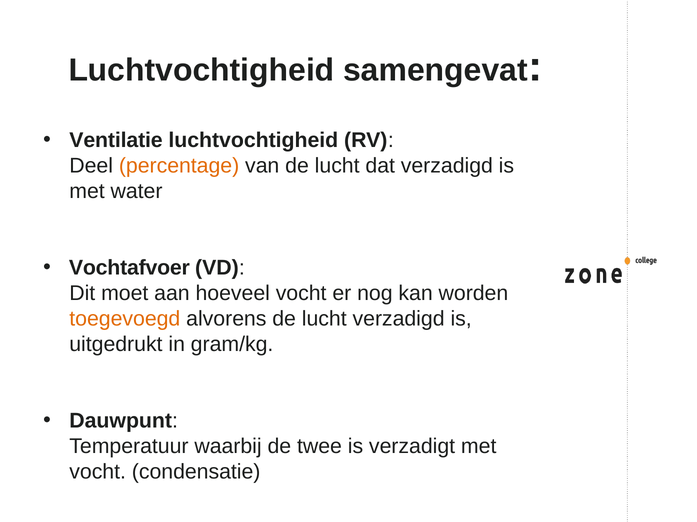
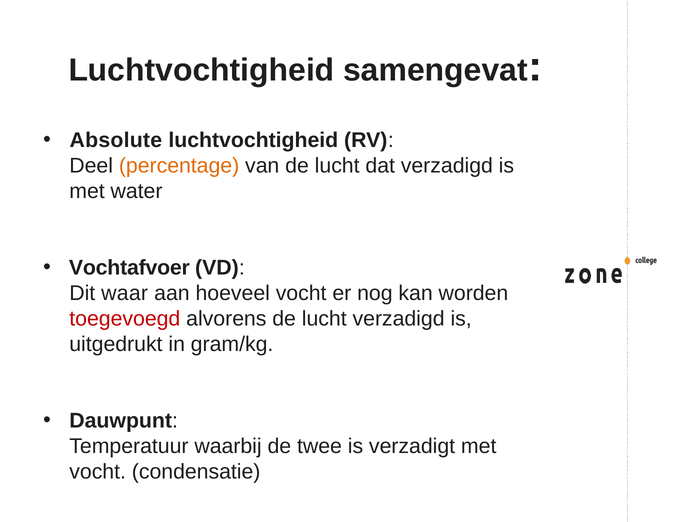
Ventilatie: Ventilatie -> Absolute
moet: moet -> waar
toegevoegd colour: orange -> red
